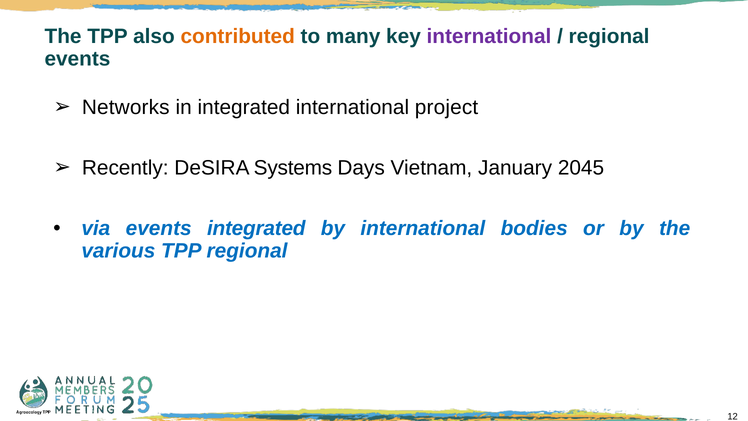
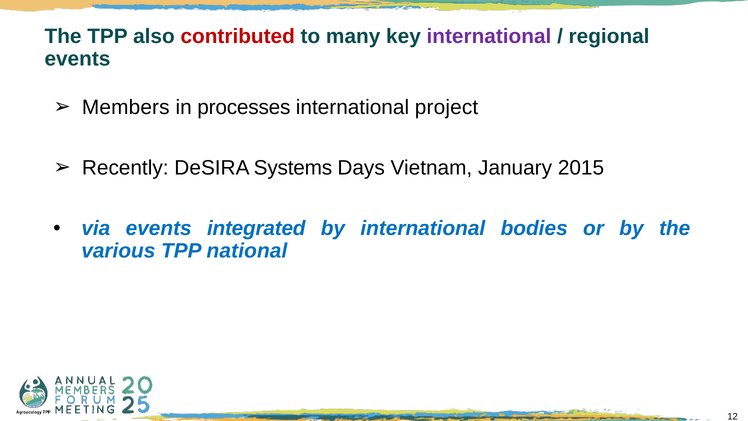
contributed colour: orange -> red
Networks: Networks -> Members
in integrated: integrated -> processes
2045: 2045 -> 2015
TPP regional: regional -> national
